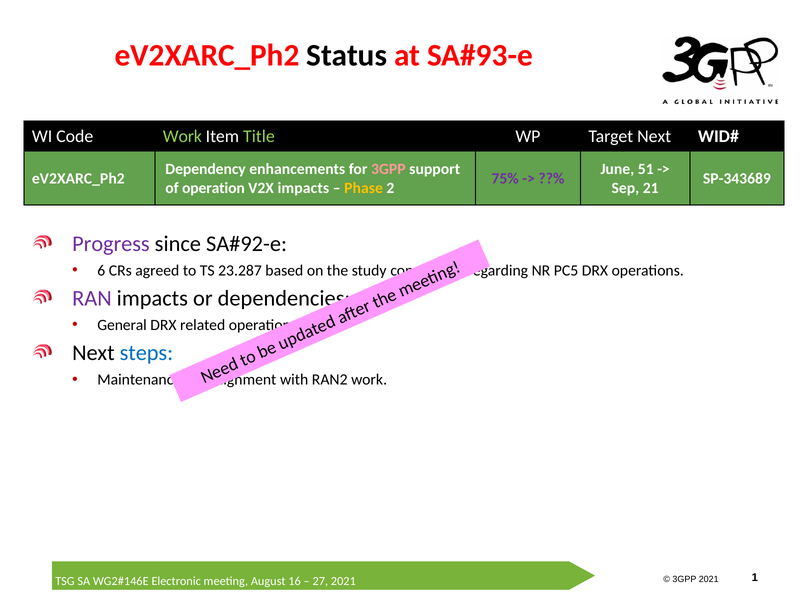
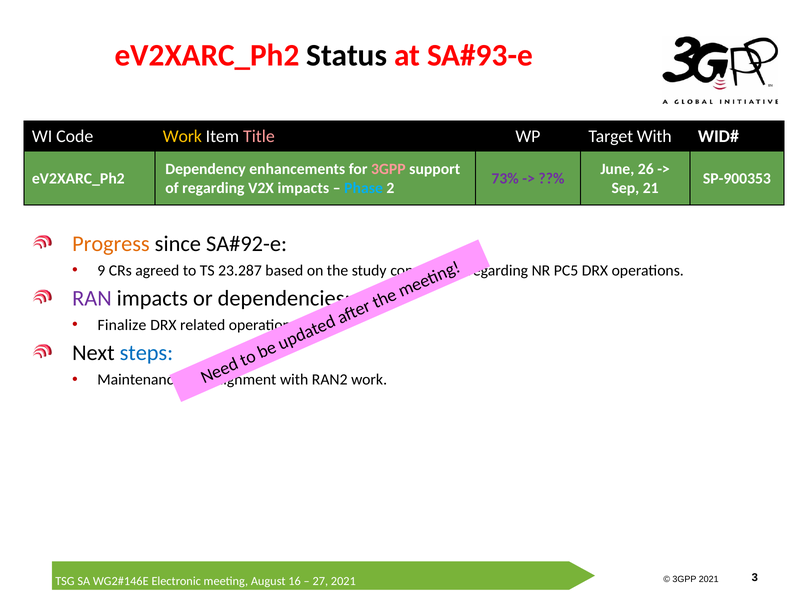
Work at (182, 136) colour: light green -> yellow
Title colour: light green -> pink
Target Next: Next -> With
51: 51 -> 26
75%: 75% -> 73%
SP-343689: SP-343689 -> SP-900353
of operation: operation -> regarding
Phase colour: yellow -> light blue
Progress colour: purple -> orange
6: 6 -> 9
General: General -> Finalize
1: 1 -> 3
